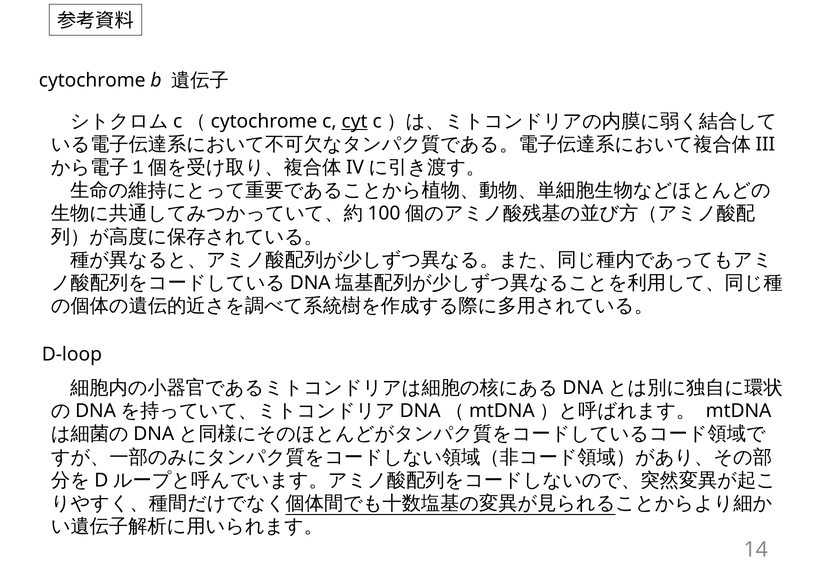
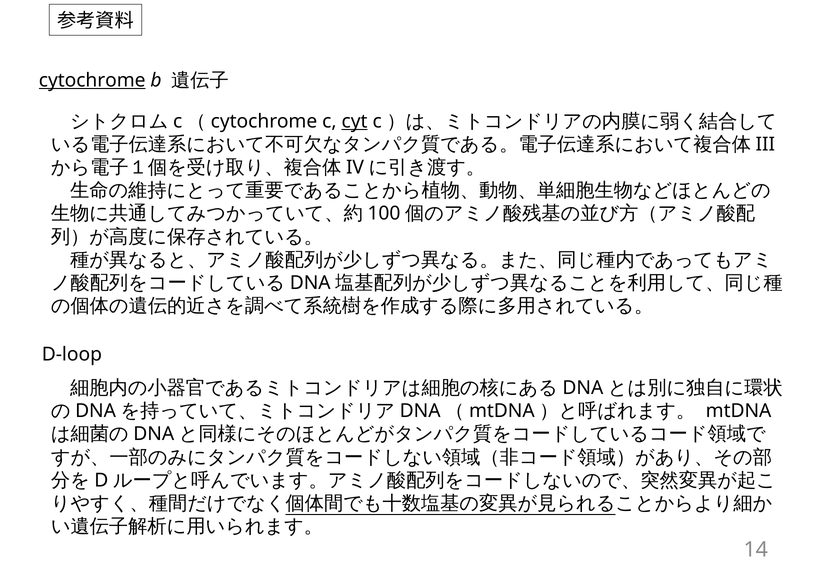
cytochrome underline: none -> present
